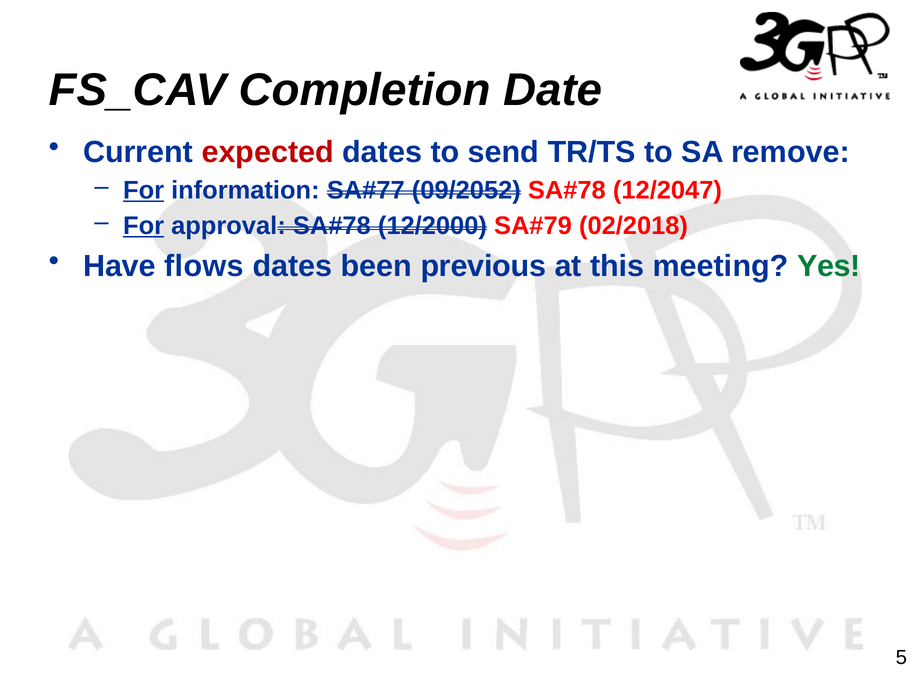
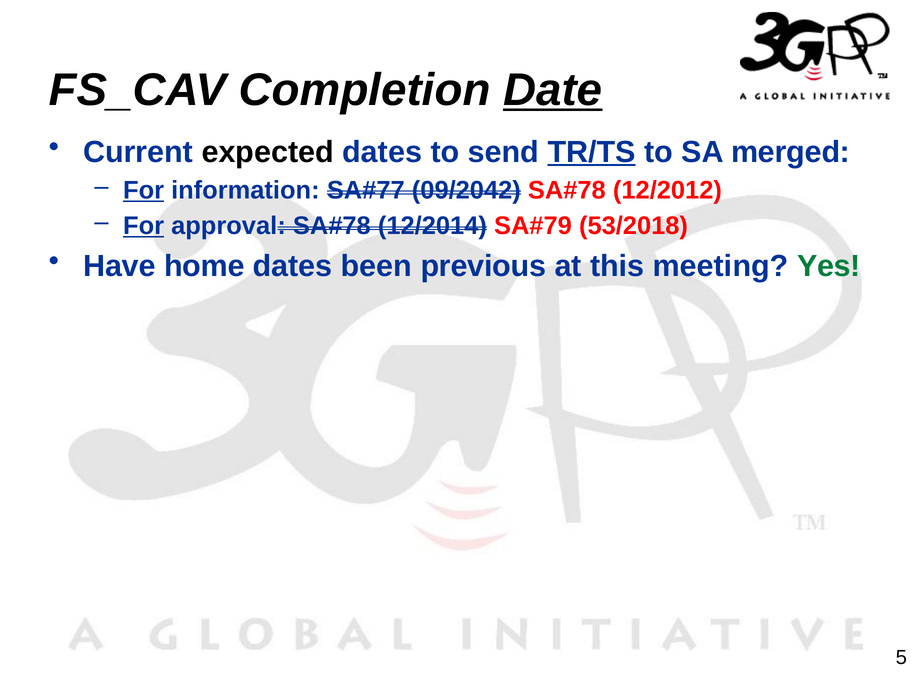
Date underline: none -> present
expected colour: red -> black
TR/TS underline: none -> present
remove: remove -> merged
09/2052: 09/2052 -> 09/2042
12/2047: 12/2047 -> 12/2012
12/2000: 12/2000 -> 12/2014
02/2018: 02/2018 -> 53/2018
flows: flows -> home
